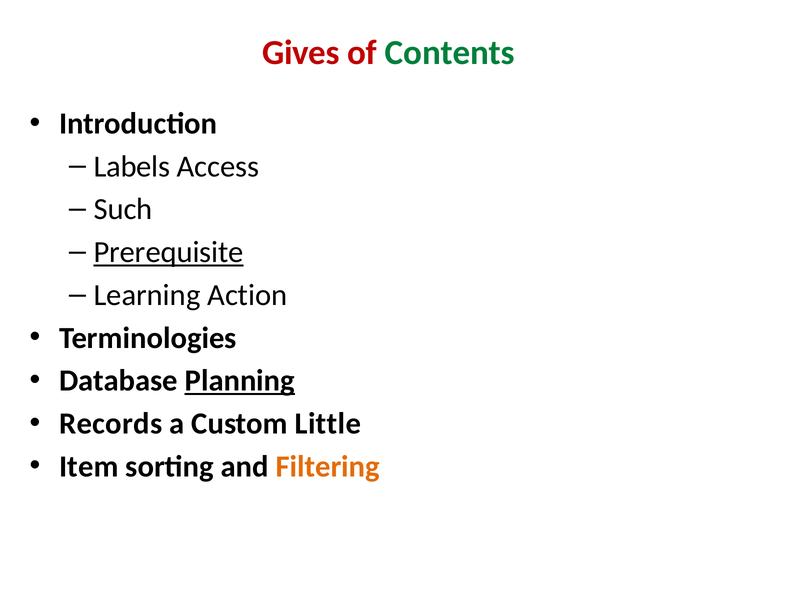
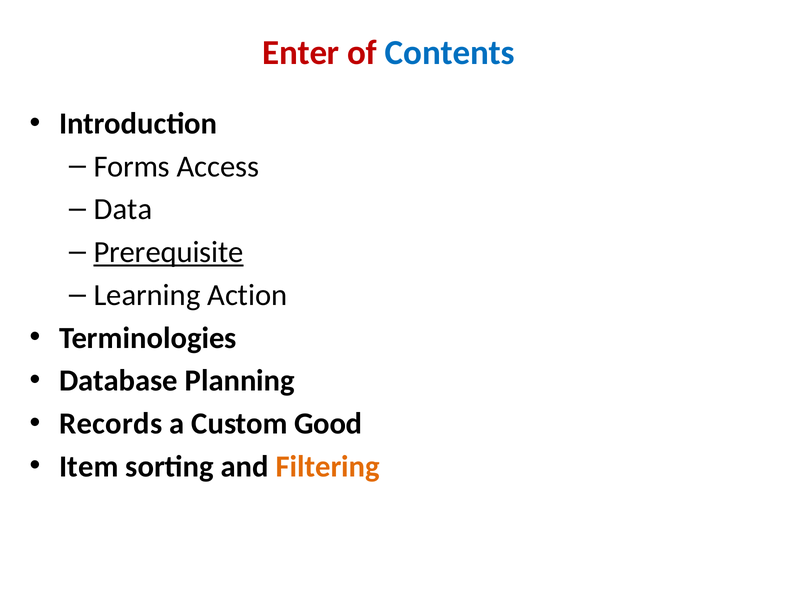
Gives: Gives -> Enter
Contents colour: green -> blue
Labels: Labels -> Forms
Such: Such -> Data
Planning underline: present -> none
Little: Little -> Good
